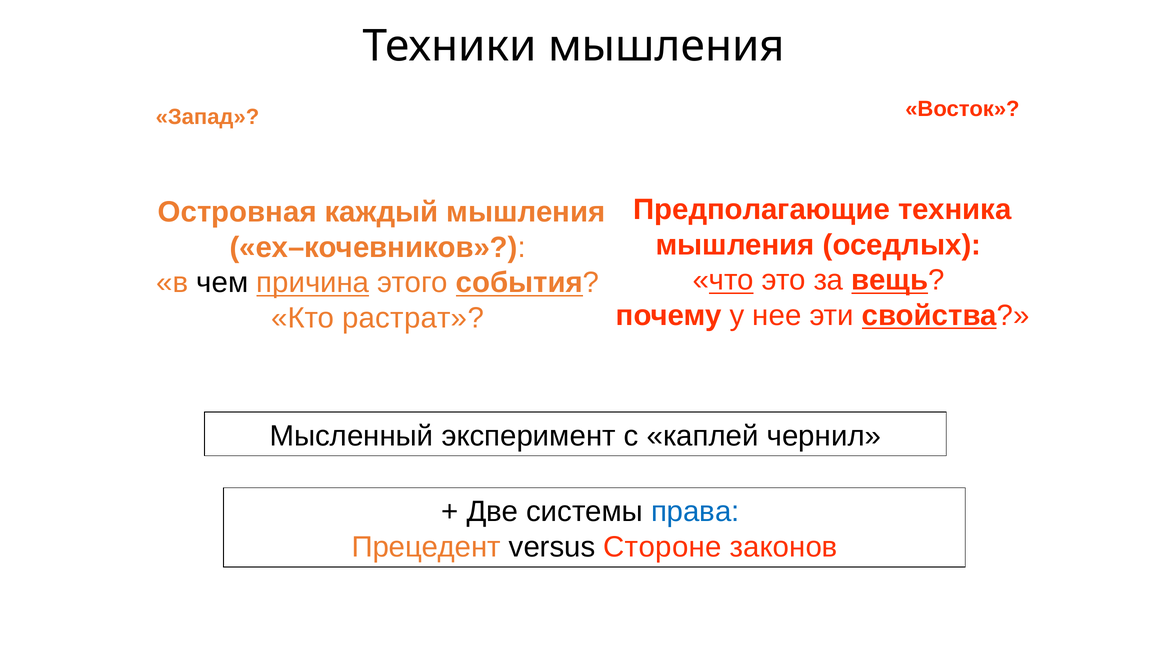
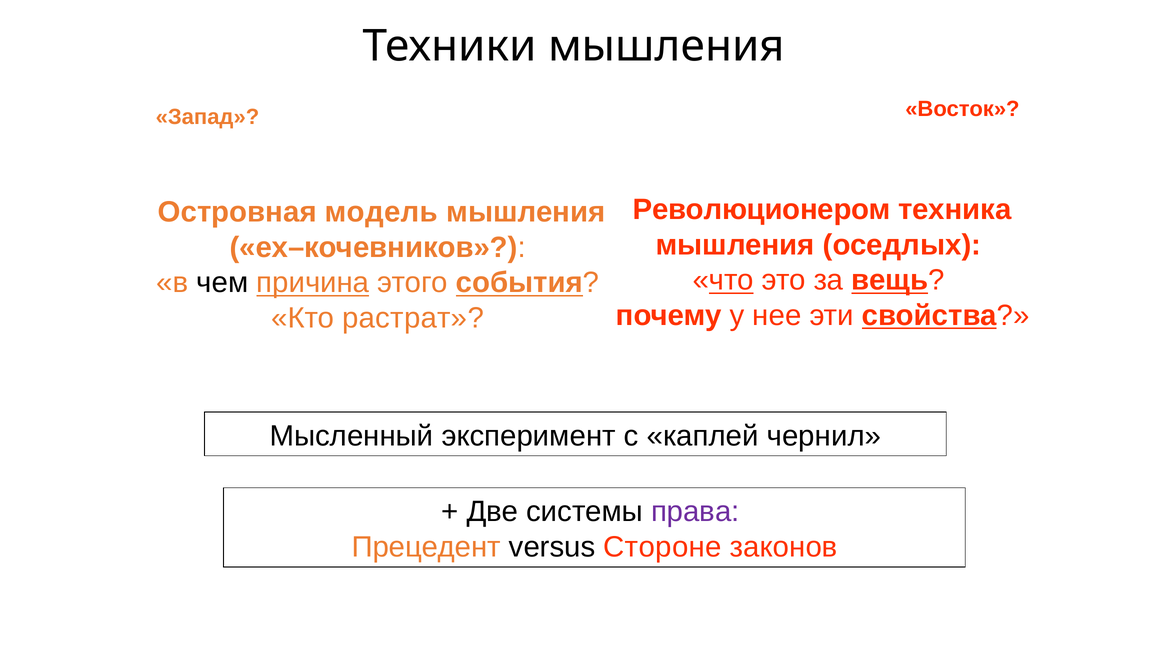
Предполагающие: Предполагающие -> Революционером
каждый: каждый -> модель
права colour: blue -> purple
